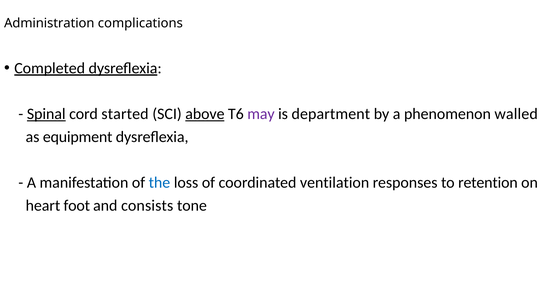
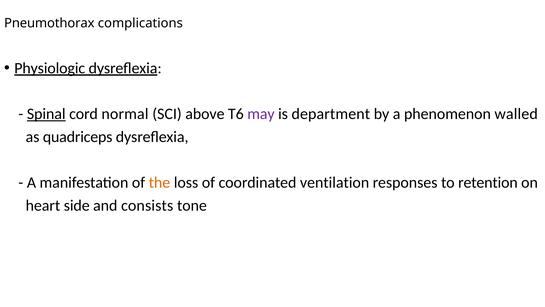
Administration: Administration -> Pneumothorax
Completed: Completed -> Physiologic
started: started -> normal
above underline: present -> none
equipment: equipment -> quadriceps
the colour: blue -> orange
foot: foot -> side
